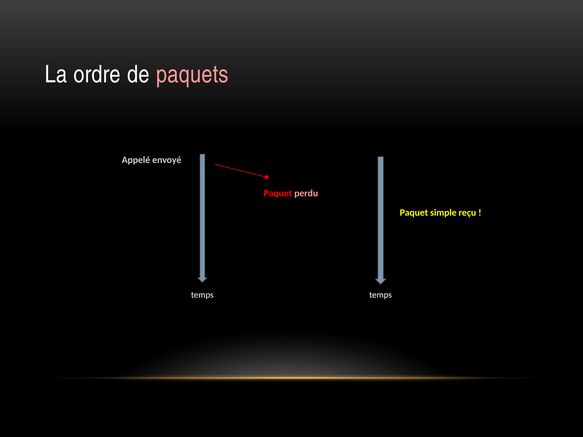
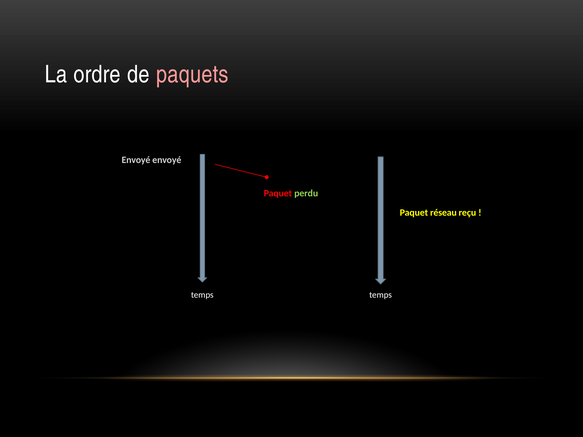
Appelé at (136, 160): Appelé -> Envoyé
perdu colour: pink -> light green
simple: simple -> réseau
